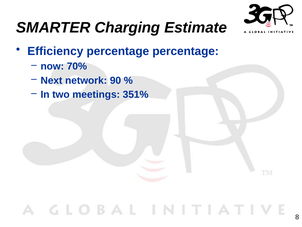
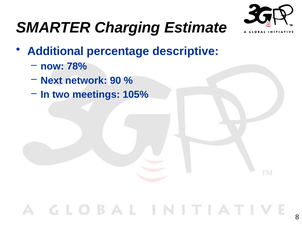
Efficiency: Efficiency -> Additional
percentage percentage: percentage -> descriptive
70%: 70% -> 78%
351%: 351% -> 105%
